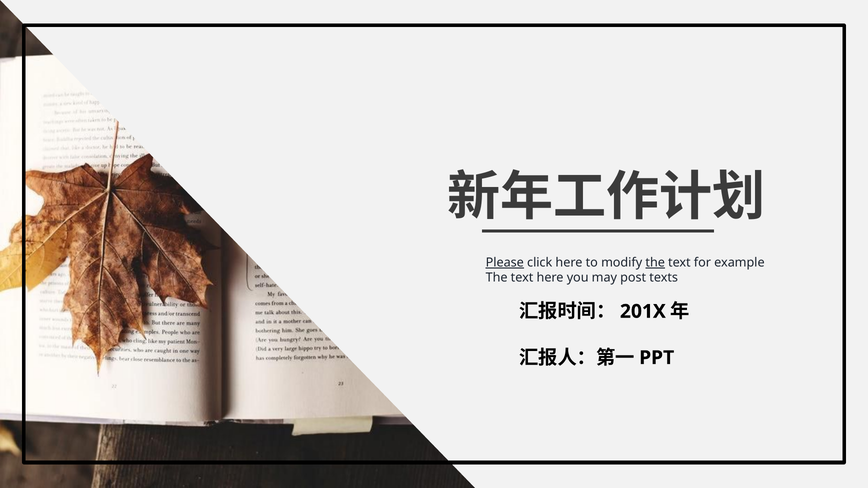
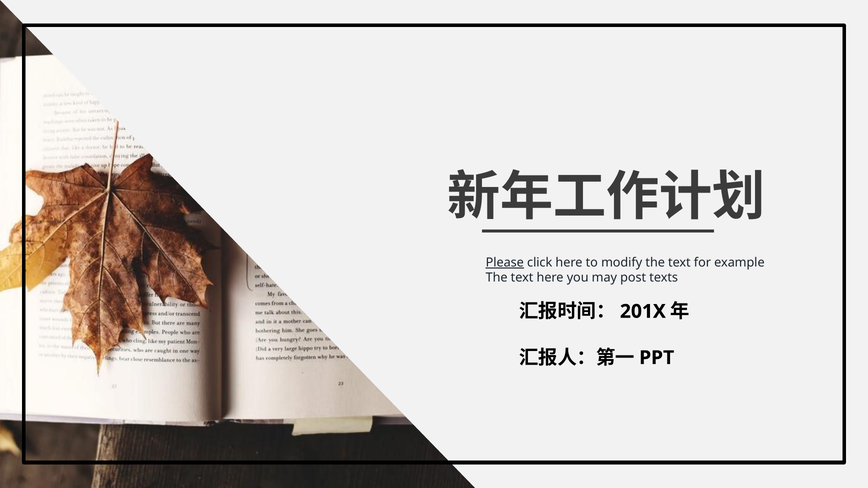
the at (655, 263) underline: present -> none
